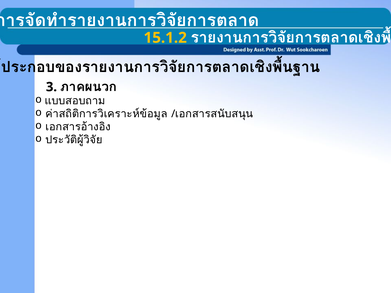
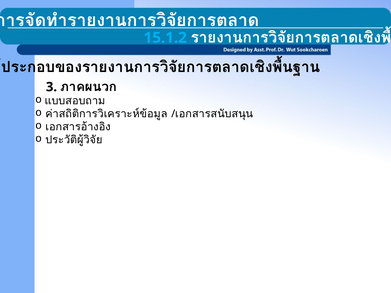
15.1.2 colour: yellow -> light blue
